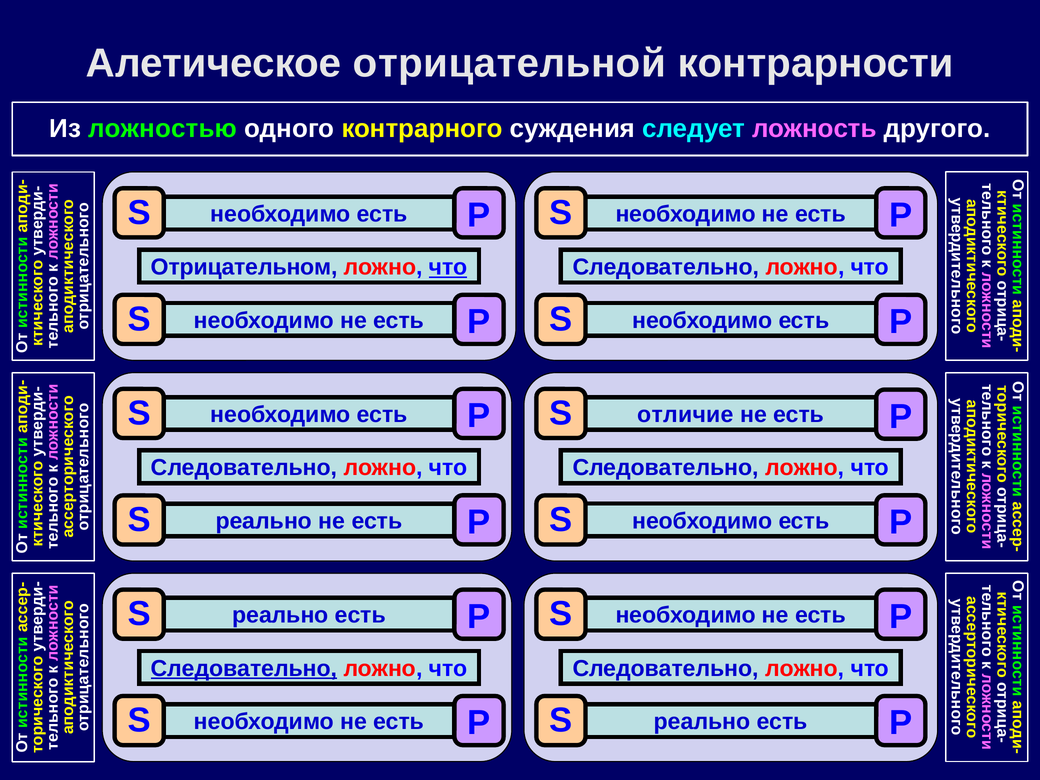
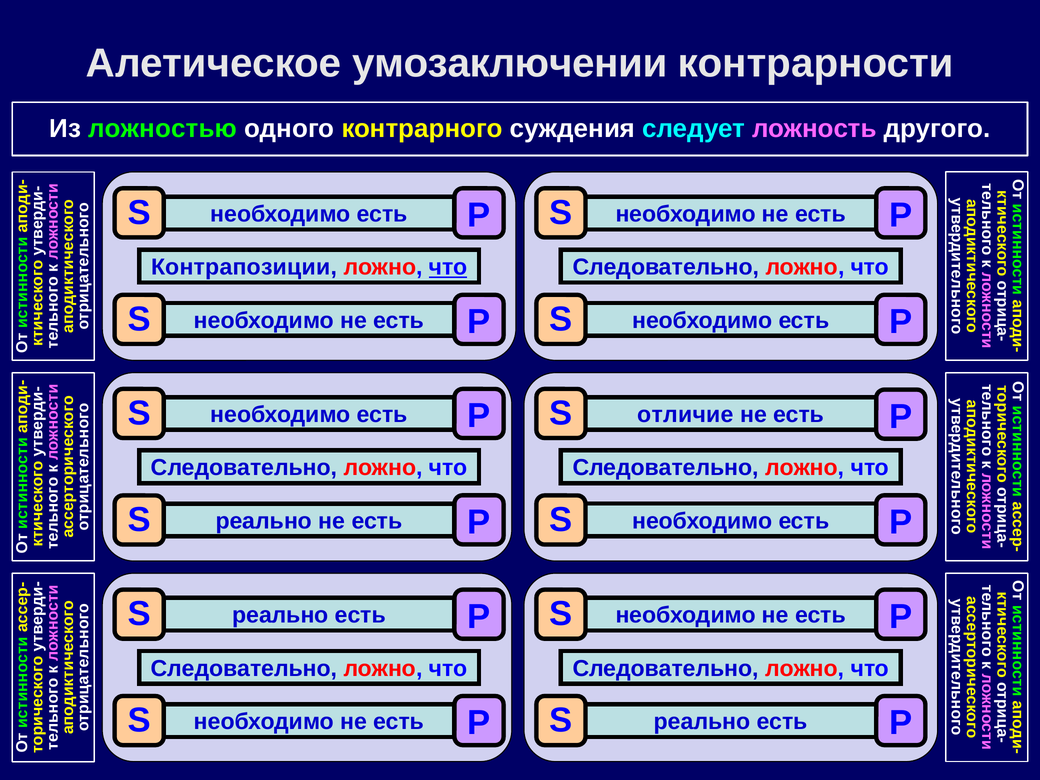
отрицательной: отрицательной -> умозаключении
Отрицательном: Отрицательном -> Контрапозиции
Следовательно at (244, 668) underline: present -> none
